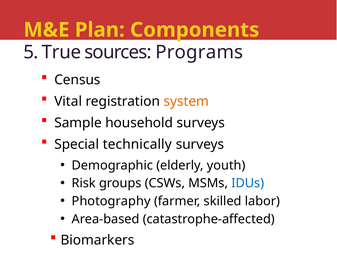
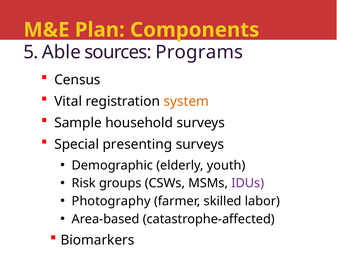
True: True -> Able
technically: technically -> presenting
IDUs colour: blue -> purple
